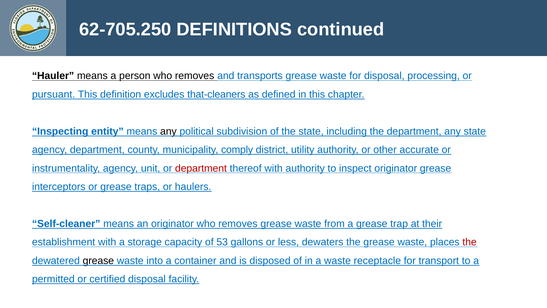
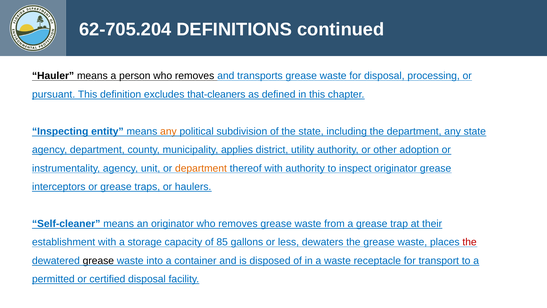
62-705.250: 62-705.250 -> 62-705.204
any at (168, 131) colour: black -> orange
comply: comply -> applies
accurate: accurate -> adoption
department at (201, 168) colour: red -> orange
53: 53 -> 85
